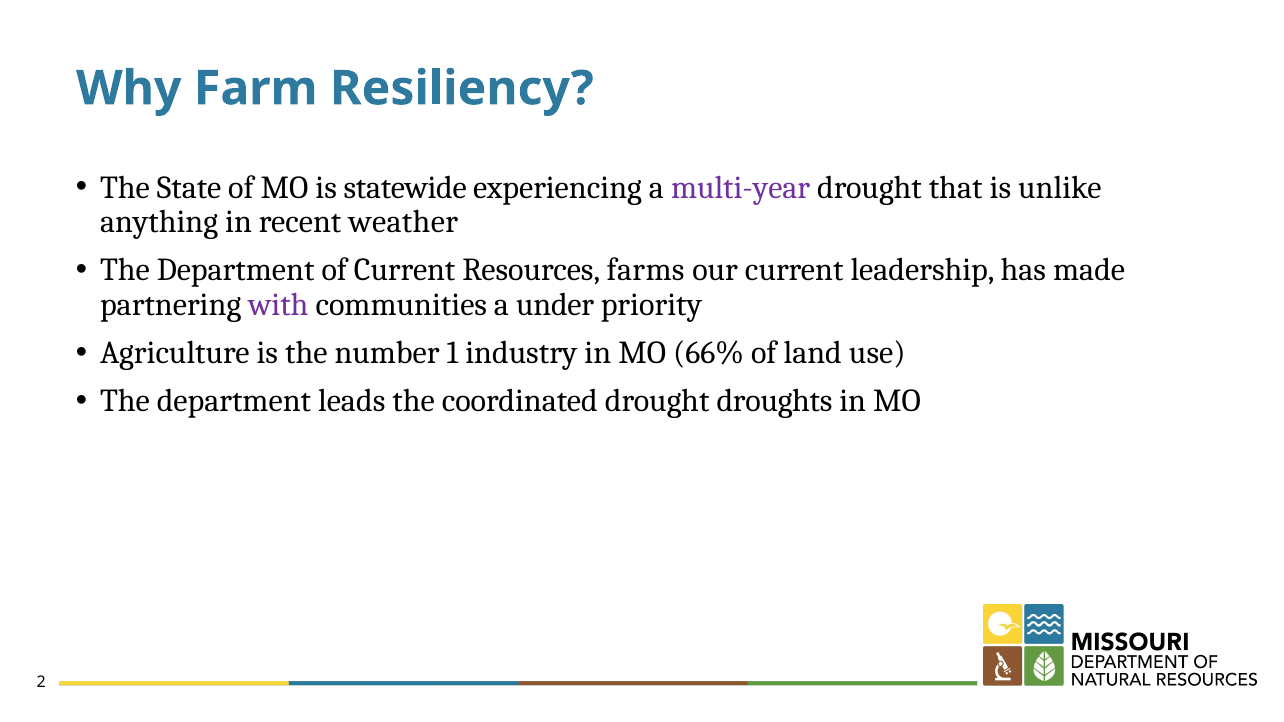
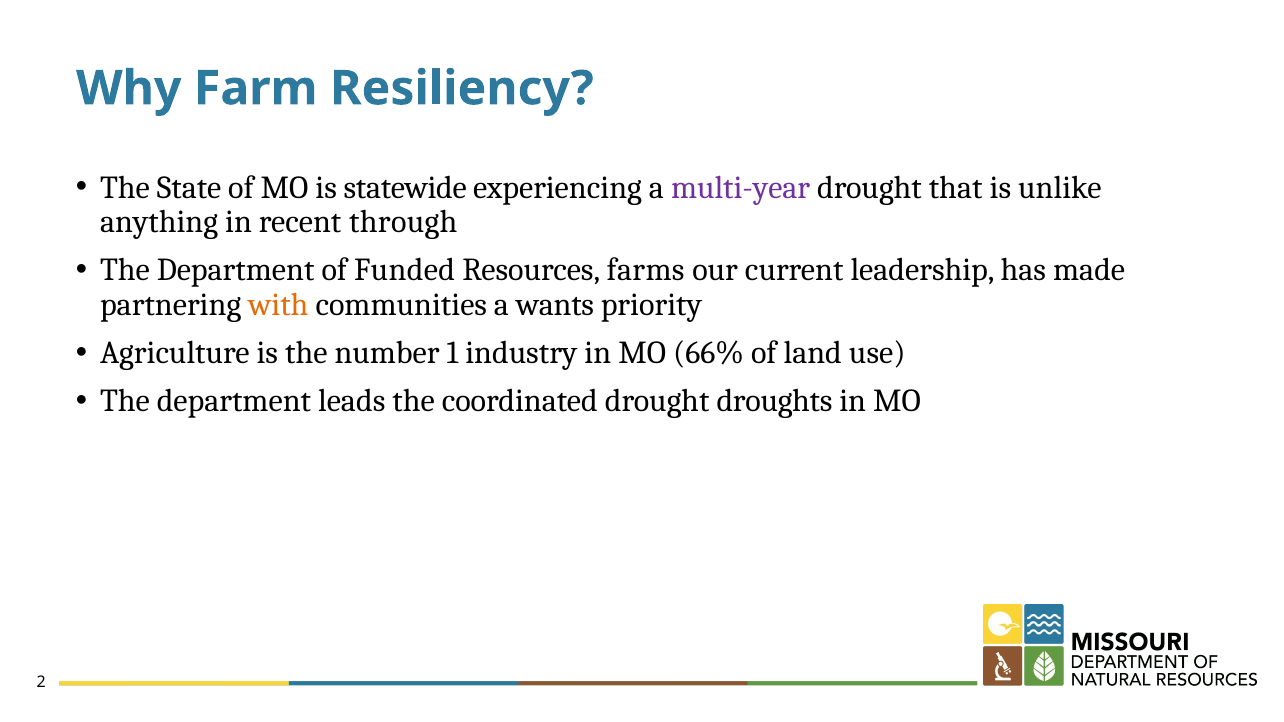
weather: weather -> through
of Current: Current -> Funded
with colour: purple -> orange
under: under -> wants
